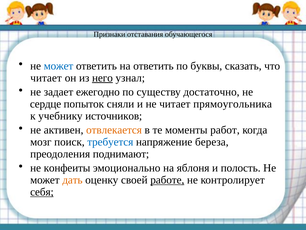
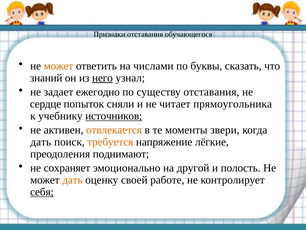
может at (59, 66) colour: blue -> orange
на ответить: ответить -> числами
читает at (46, 78): читает -> знаний
существу достаточно: достаточно -> отставания
источников underline: none -> present
работ: работ -> звери
мозг at (41, 142): мозг -> дать
требуется colour: blue -> orange
береза: береза -> лёгкие
конфеиты: конфеиты -> сохраняет
яблоня: яблоня -> другой
работе underline: present -> none
